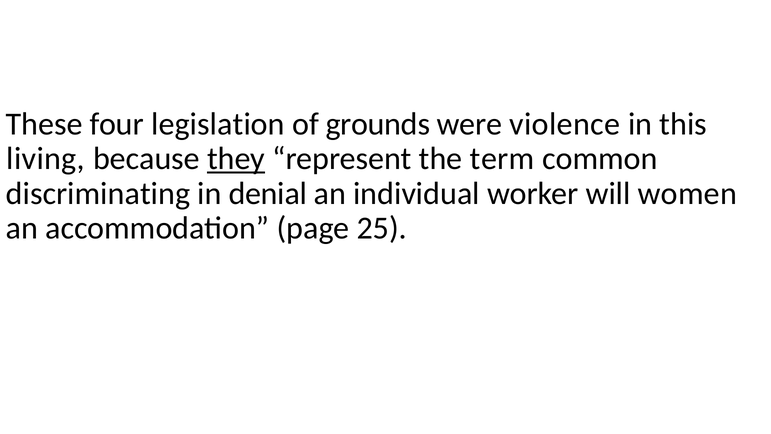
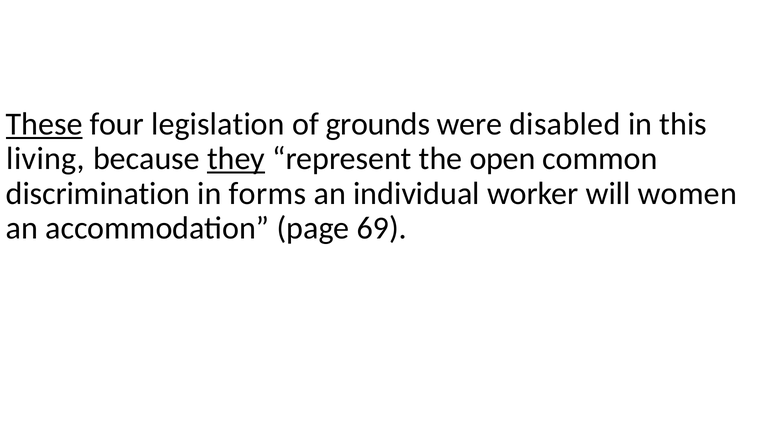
These underline: none -> present
violence: violence -> disabled
term: term -> open
discriminating: discriminating -> discrimination
denial: denial -> forms
25: 25 -> 69
